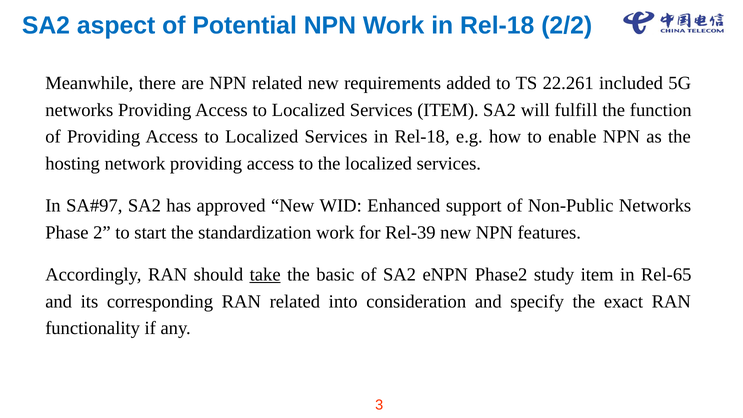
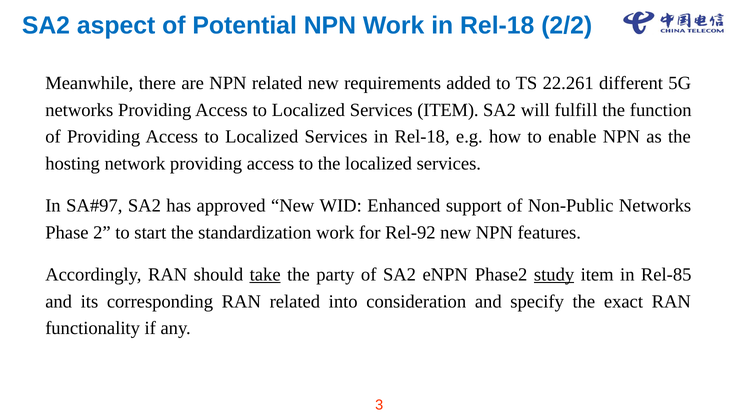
included: included -> different
Rel-39: Rel-39 -> Rel-92
basic: basic -> party
study underline: none -> present
Rel-65: Rel-65 -> Rel-85
